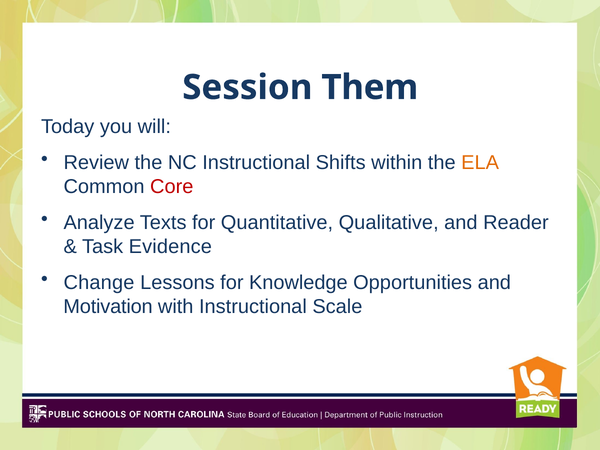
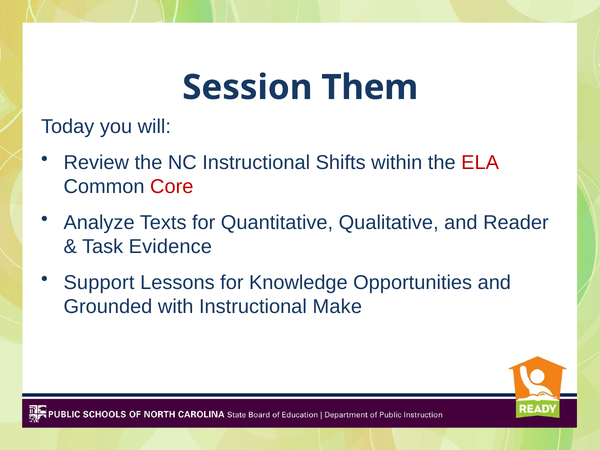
ELA colour: orange -> red
Change: Change -> Support
Motivation: Motivation -> Grounded
Scale: Scale -> Make
